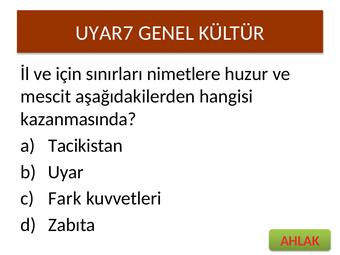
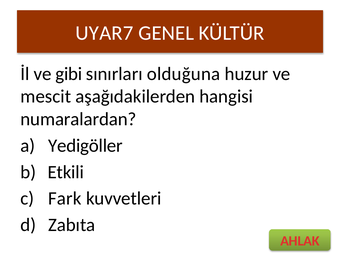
için: için -> gibi
nimetlere: nimetlere -> olduğuna
kazanmasında: kazanmasında -> numaralardan
Tacikistan: Tacikistan -> Yedigöller
Uyar: Uyar -> Etkili
